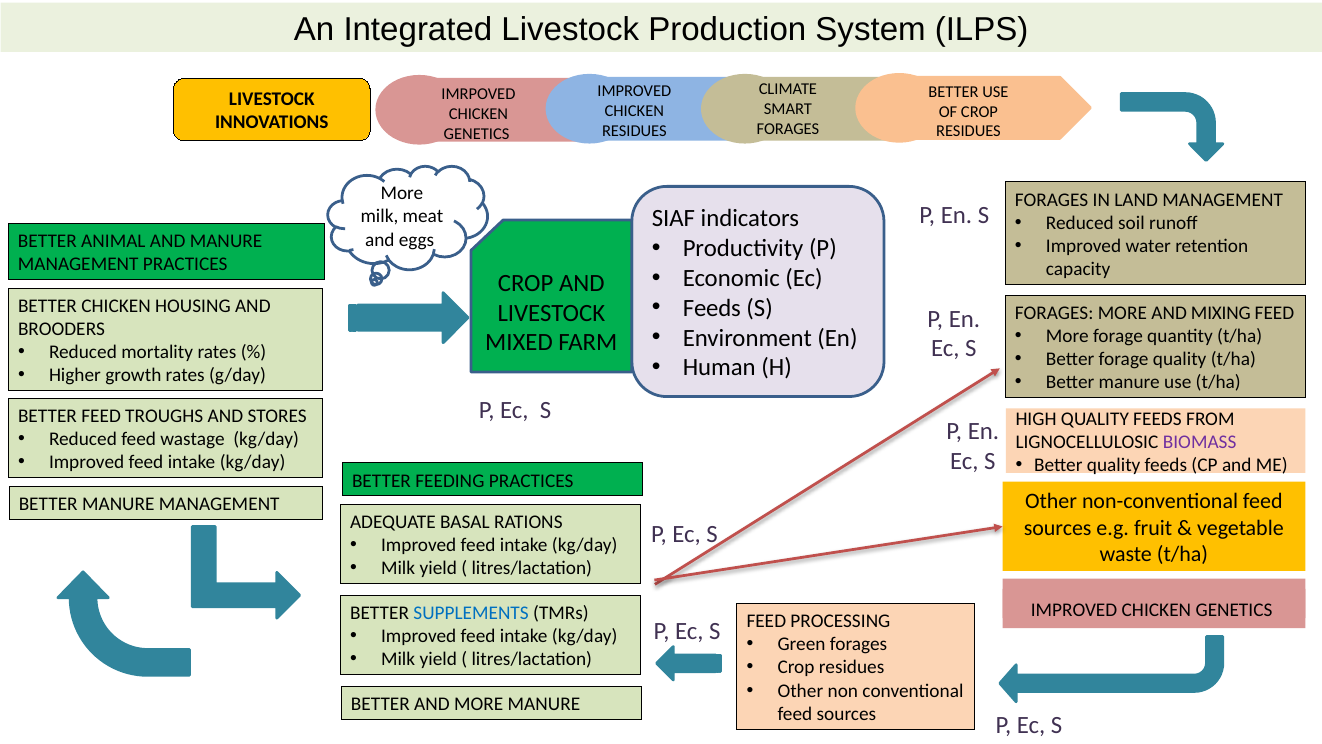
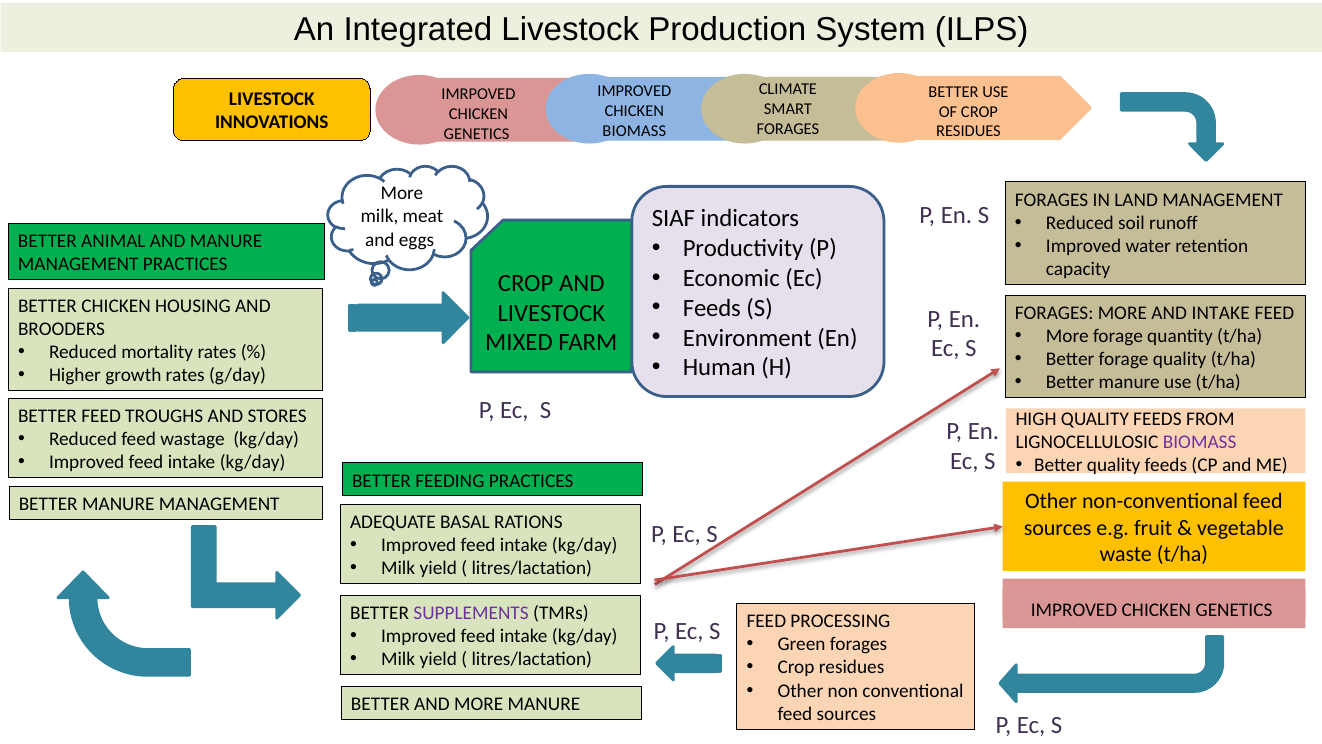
RESIDUES at (634, 131): RESIDUES -> BIOMASS
AND MIXING: MIXING -> INTAKE
SUPPLEMENTS colour: blue -> purple
